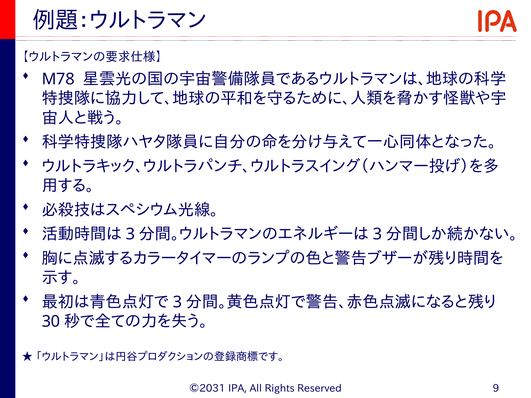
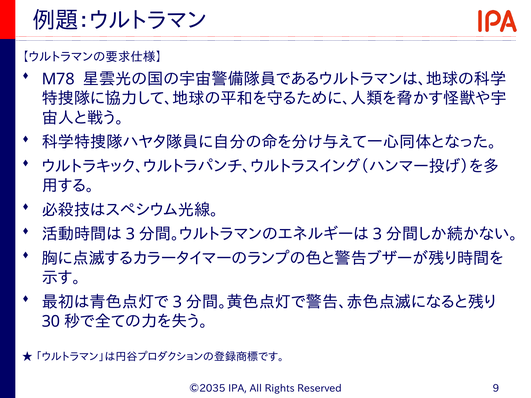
©2031: ©2031 -> ©2035
